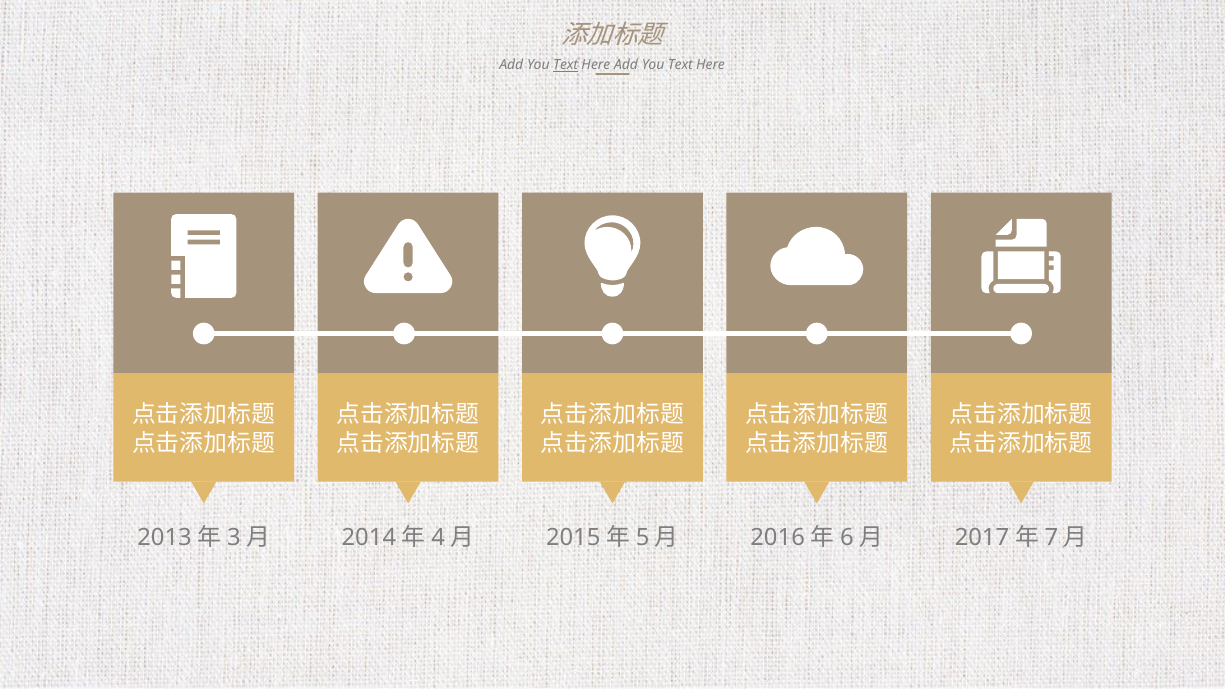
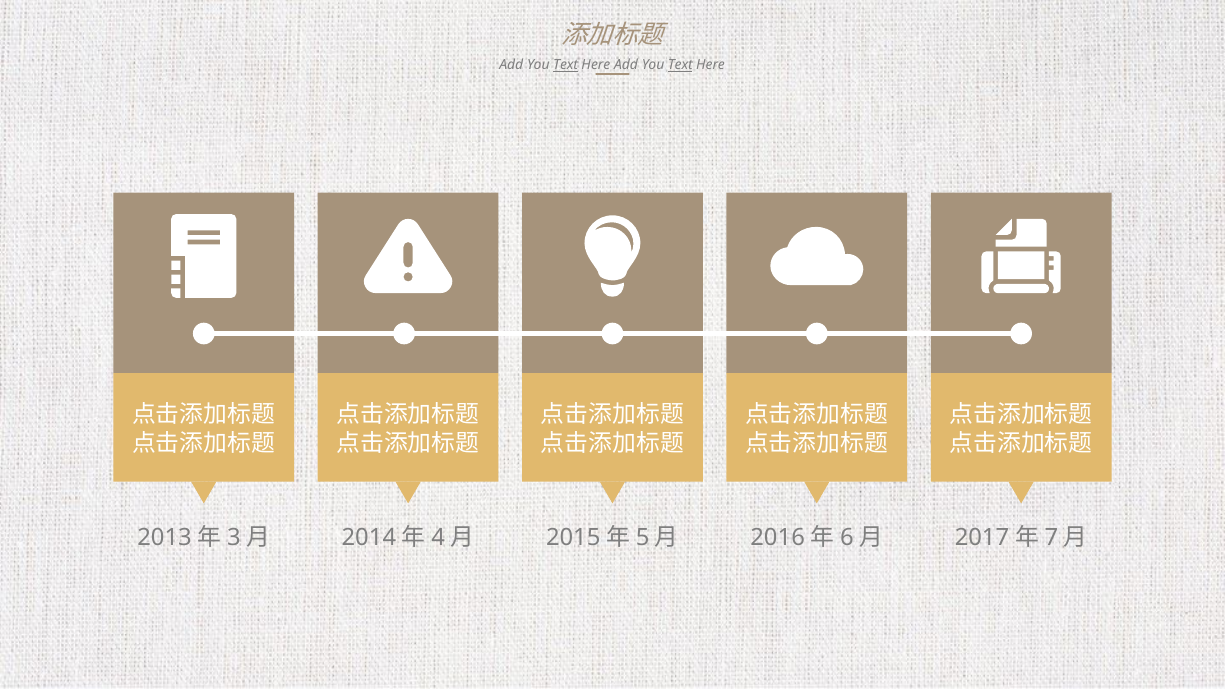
Text at (680, 65) underline: none -> present
